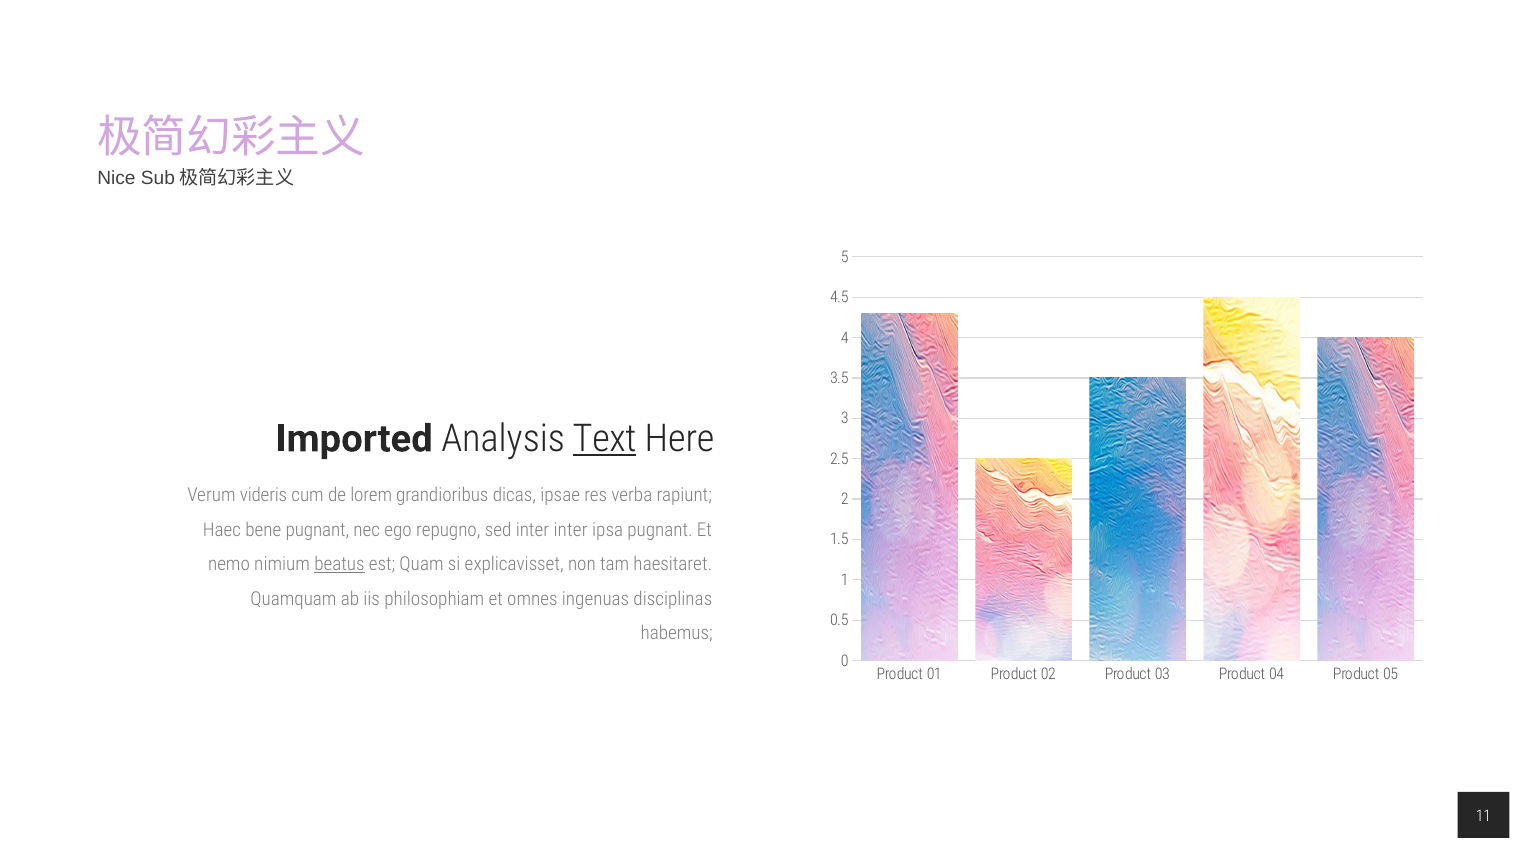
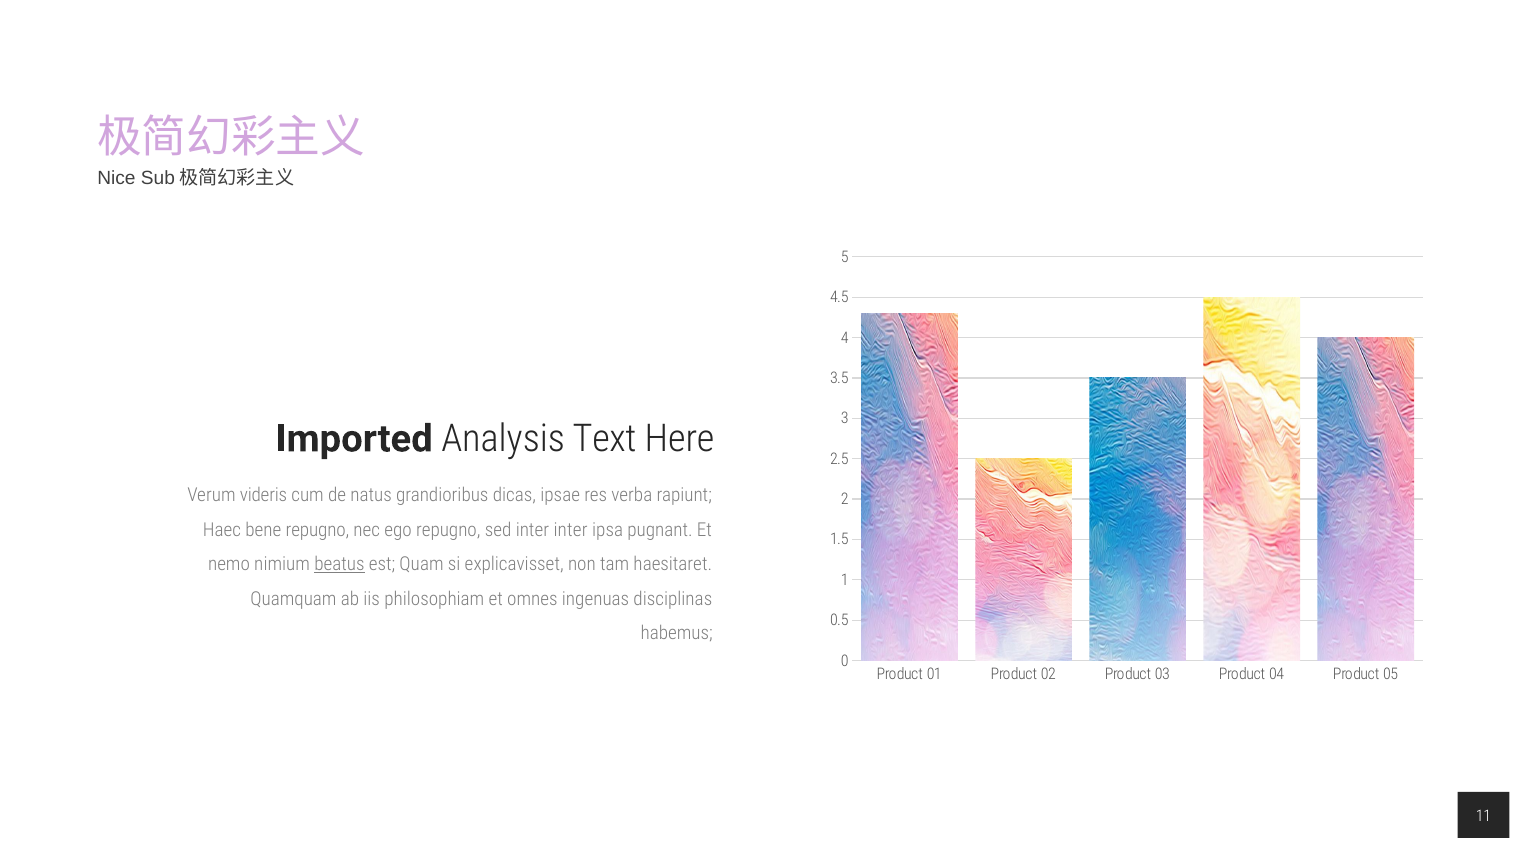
Text underline: present -> none
lorem: lorem -> natus
bene pugnant: pugnant -> repugno
